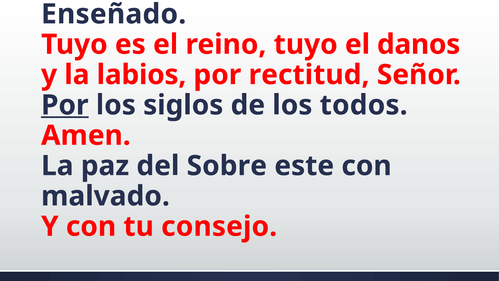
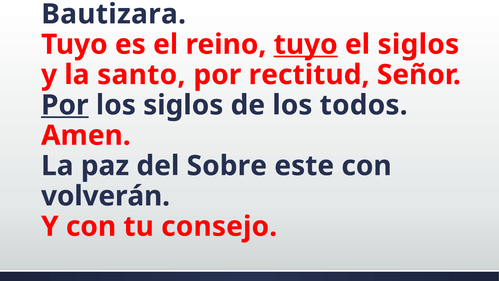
Enseñado: Enseñado -> Bautizara
tuyo at (306, 44) underline: none -> present
el danos: danos -> siglos
labios: labios -> santo
malvado: malvado -> volverán
